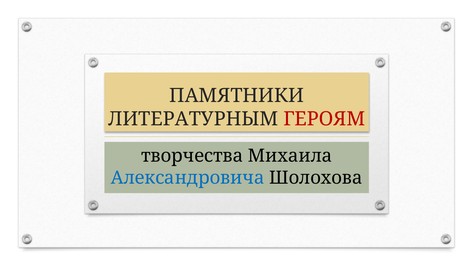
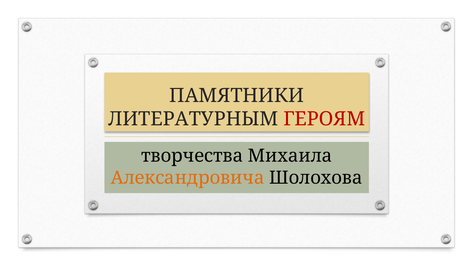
Александровича colour: blue -> orange
